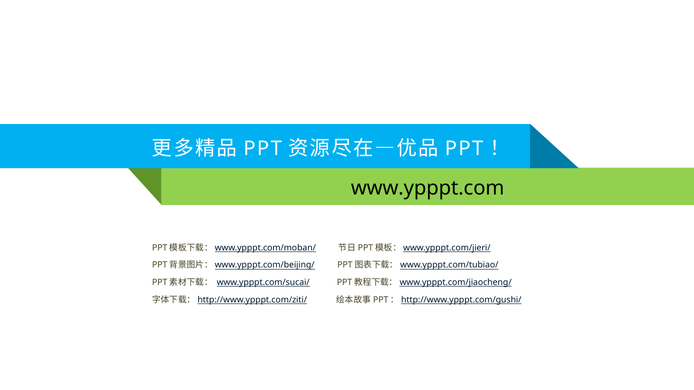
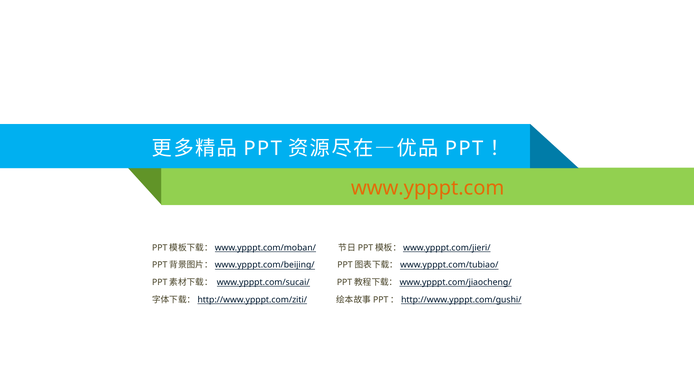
www.ypppt.com colour: black -> orange
